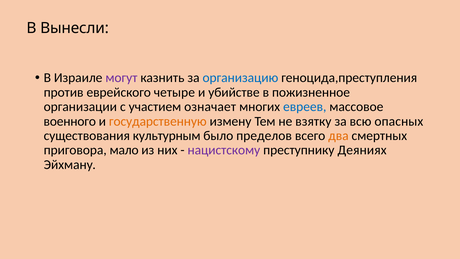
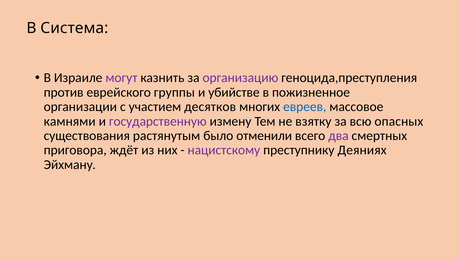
Вынесли: Вынесли -> Система
организацию colour: blue -> purple
четыре: четыре -> группы
означает: означает -> десятков
военного: военного -> камнями
государственную colour: orange -> purple
культурным: культурным -> растянутым
пределов: пределов -> отменили
два colour: orange -> purple
мало: мало -> ждёт
